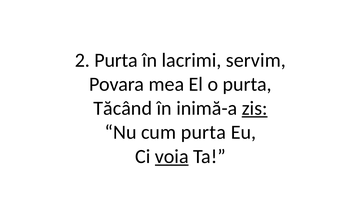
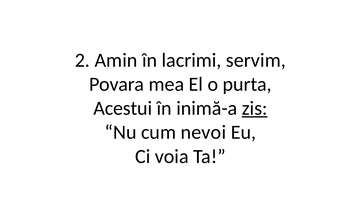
2 Purta: Purta -> Amin
Tăcând: Tăcând -> Acestui
cum purta: purta -> nevoi
voia underline: present -> none
